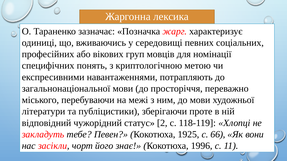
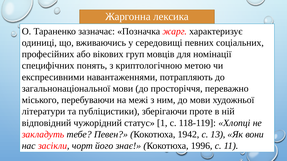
2: 2 -> 1
1925: 1925 -> 1942
66: 66 -> 13
